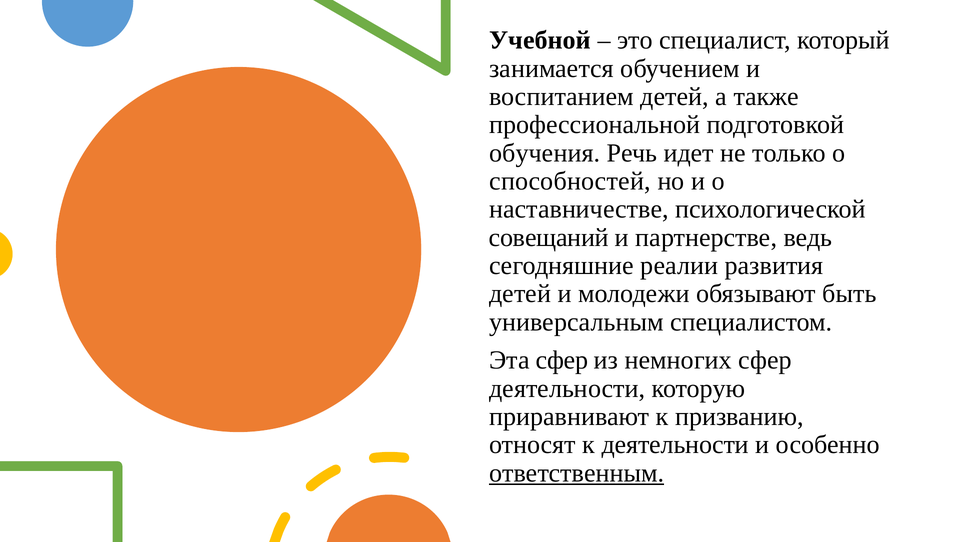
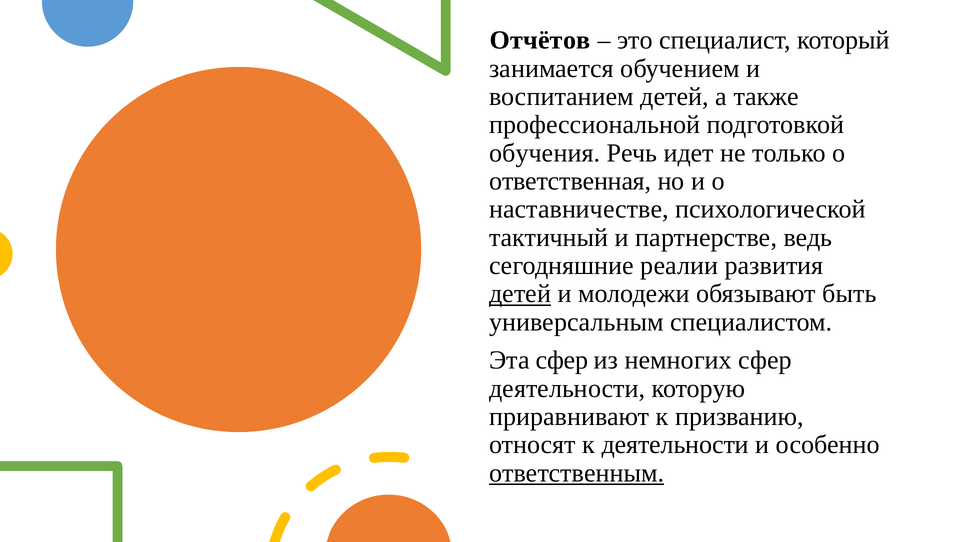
Учебной: Учебной -> Отчётов
способностей: способностей -> ответственная
совещаний: совещаний -> тактичный
детей at (520, 294) underline: none -> present
